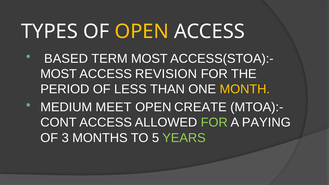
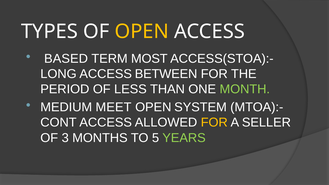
MOST at (59, 74): MOST -> LONG
REVISION: REVISION -> BETWEEN
MONTH colour: yellow -> light green
CREATE: CREATE -> SYSTEM
FOR at (214, 123) colour: light green -> yellow
PAYING: PAYING -> SELLER
